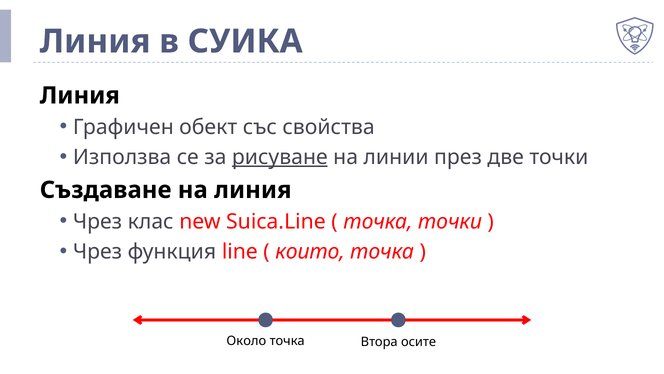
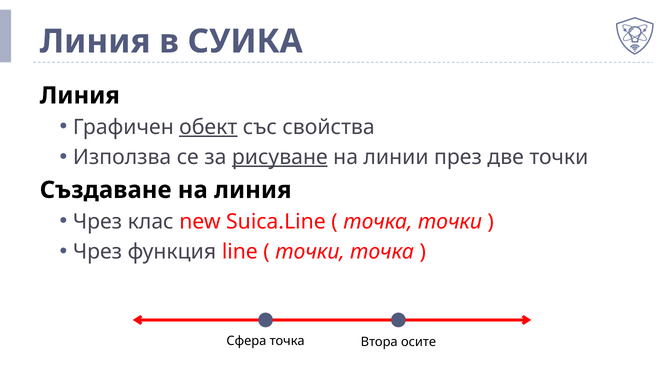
обект underline: none -> present
които at (310, 251): които -> точки
Около: Около -> Сфера
